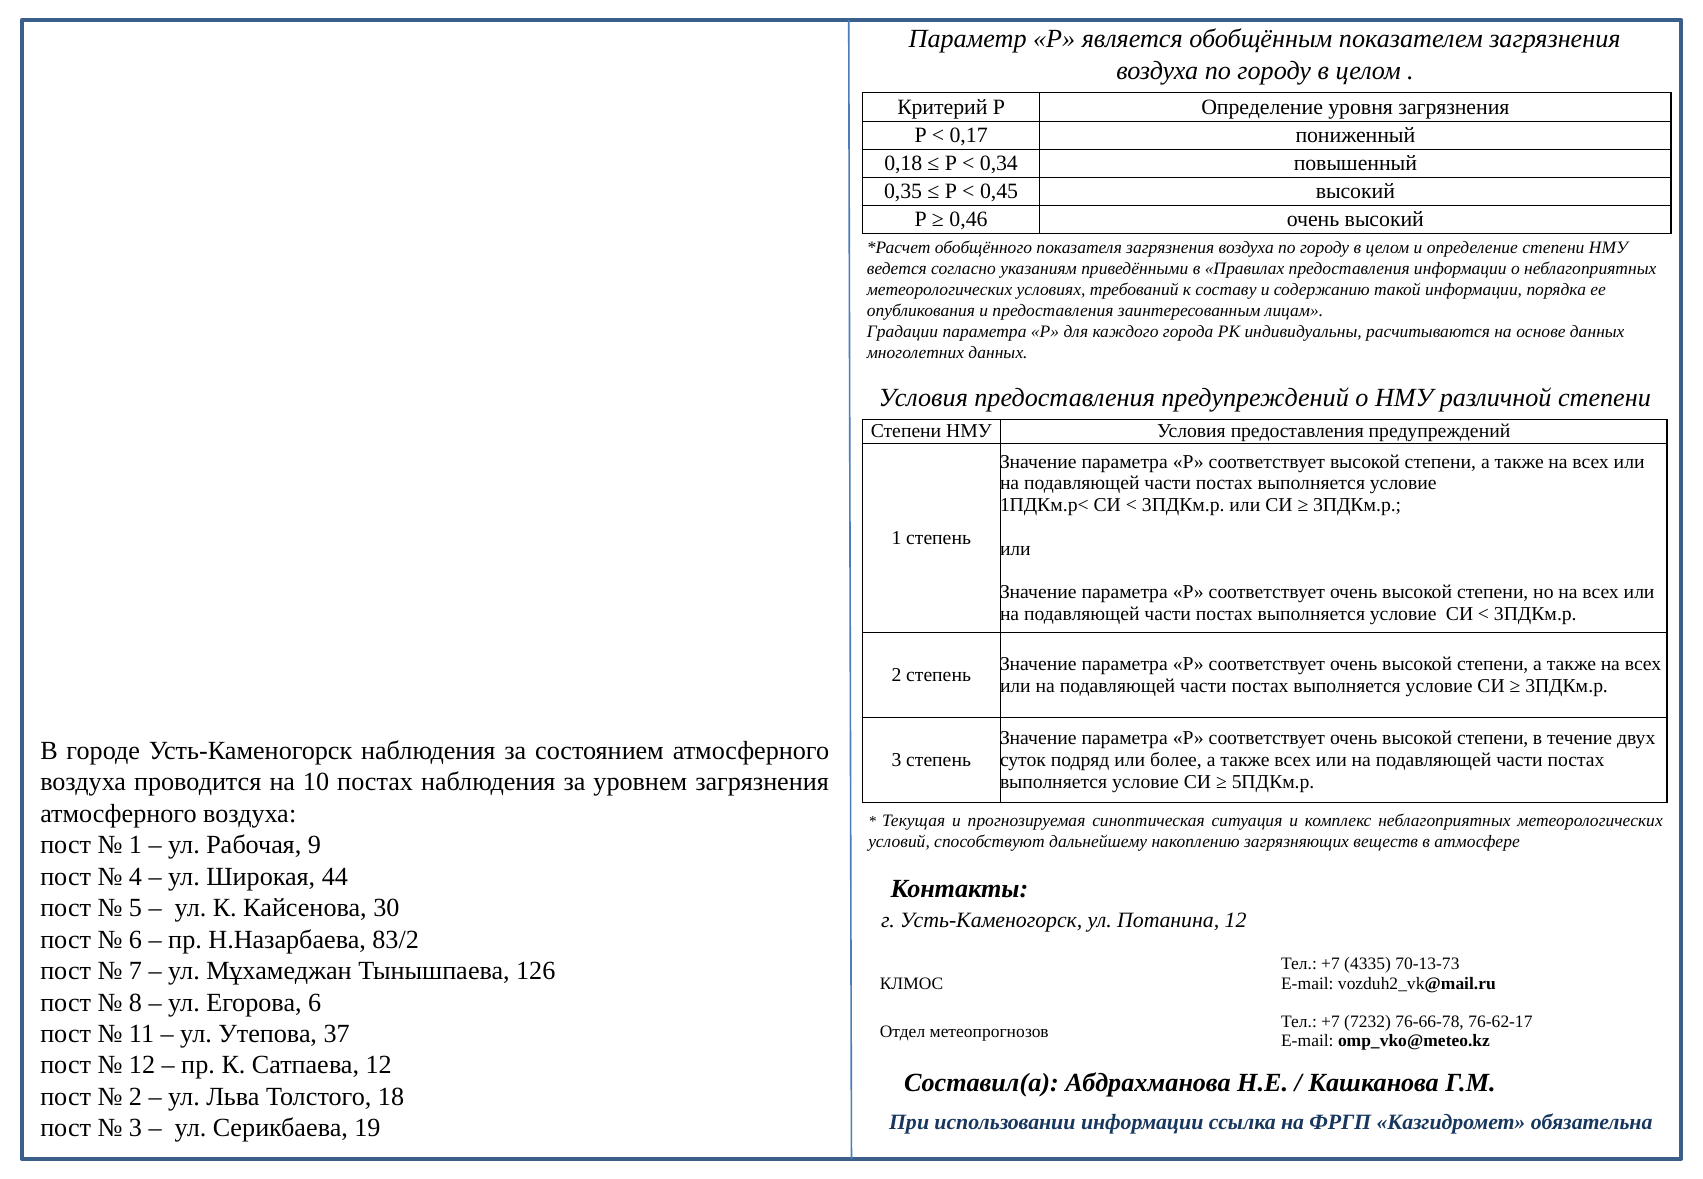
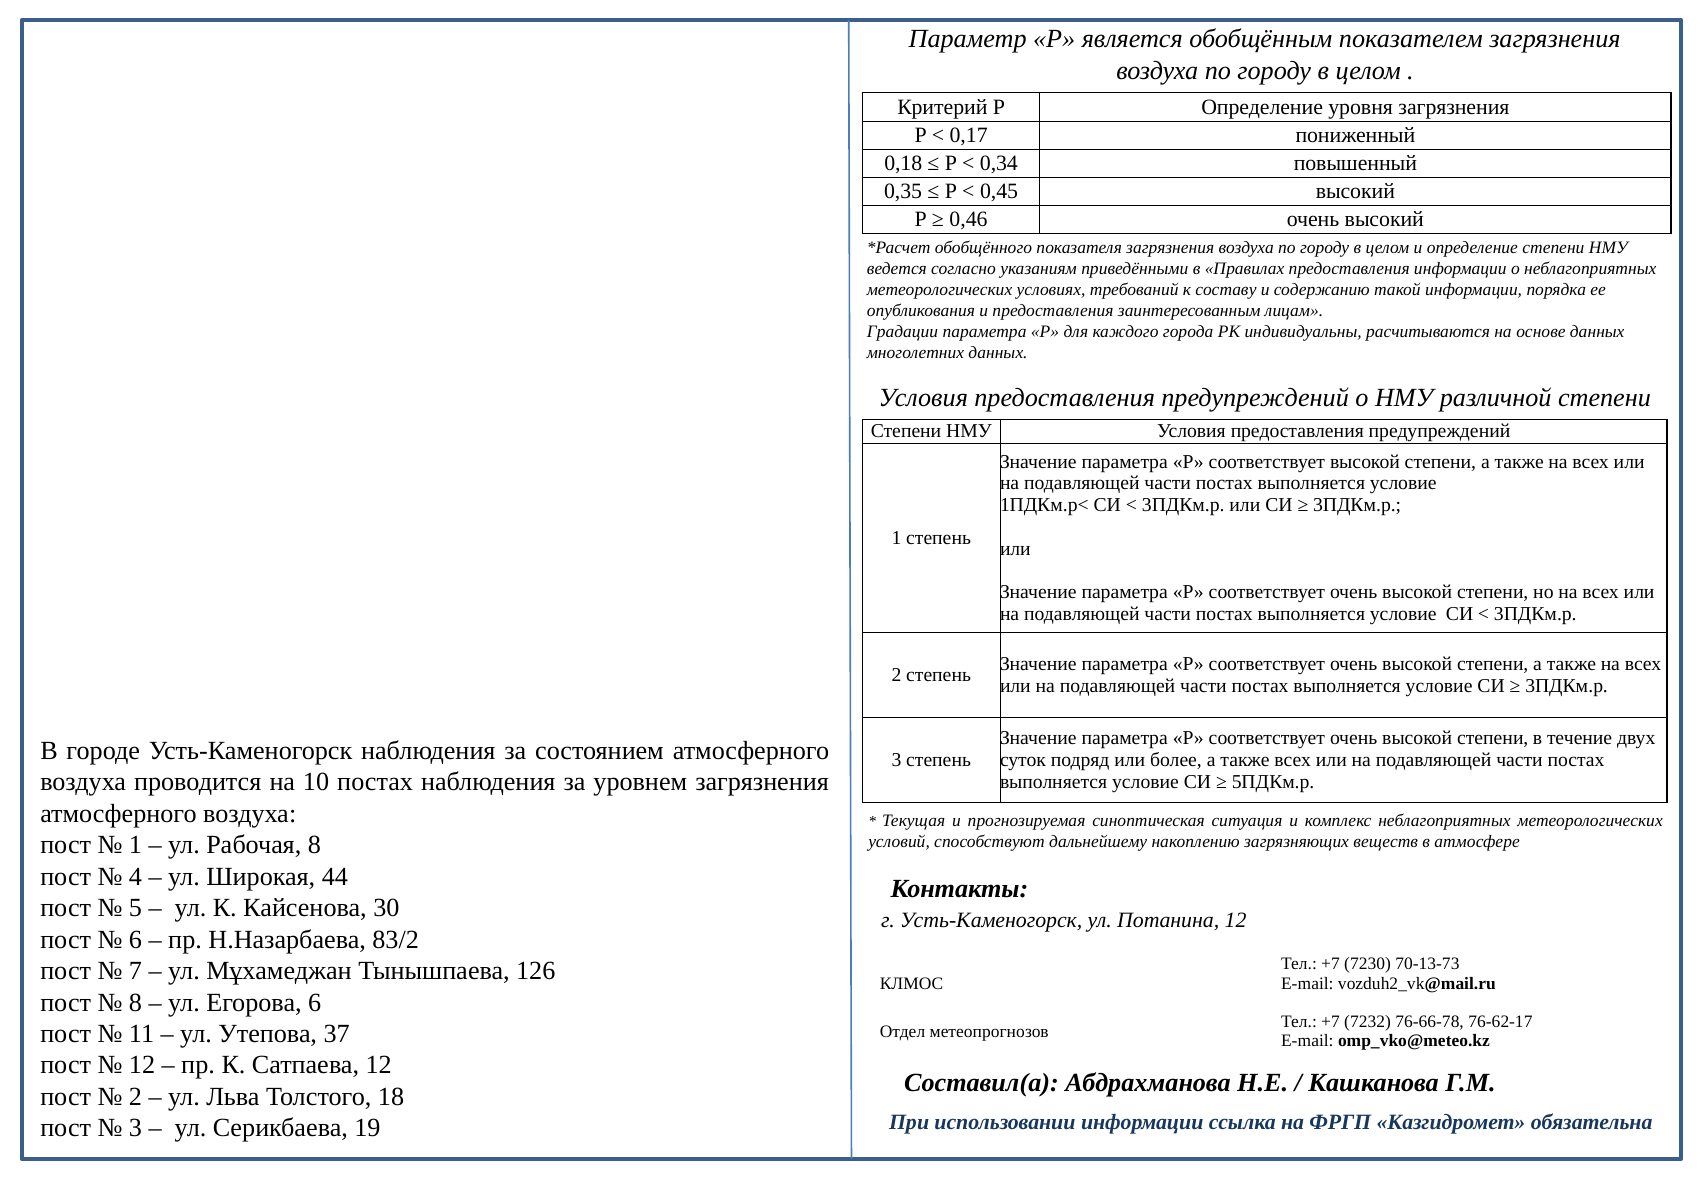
Рабочая 9: 9 -> 8
4335: 4335 -> 7230
